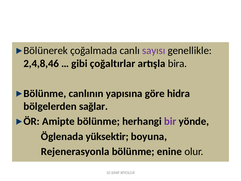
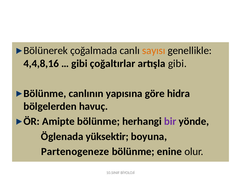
sayısı colour: purple -> orange
2,4,8,46: 2,4,8,46 -> 4,4,8,16
artışla bira: bira -> gibi
sağlar: sağlar -> havuç
Rejenerasyonla: Rejenerasyonla -> Partenogeneze
